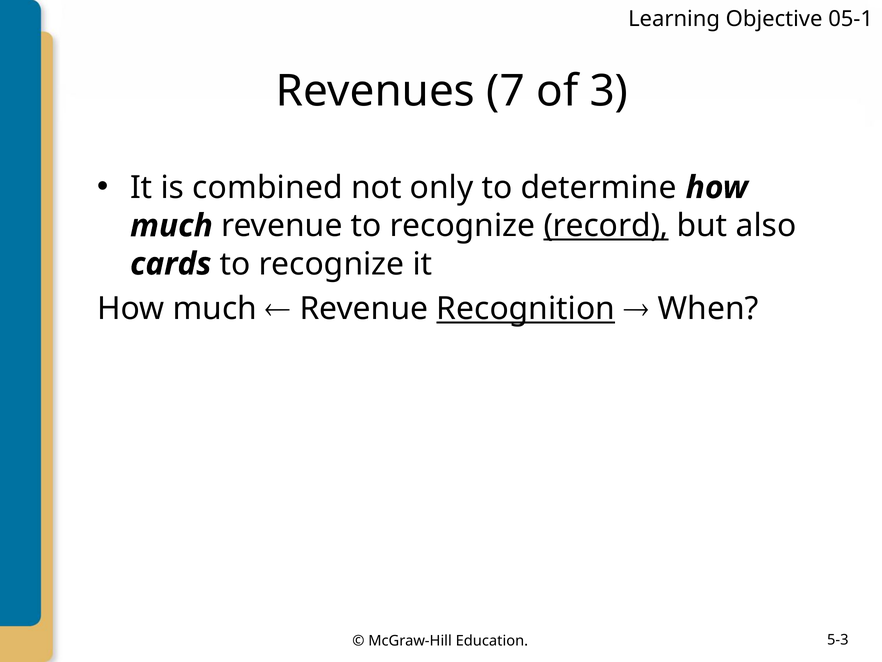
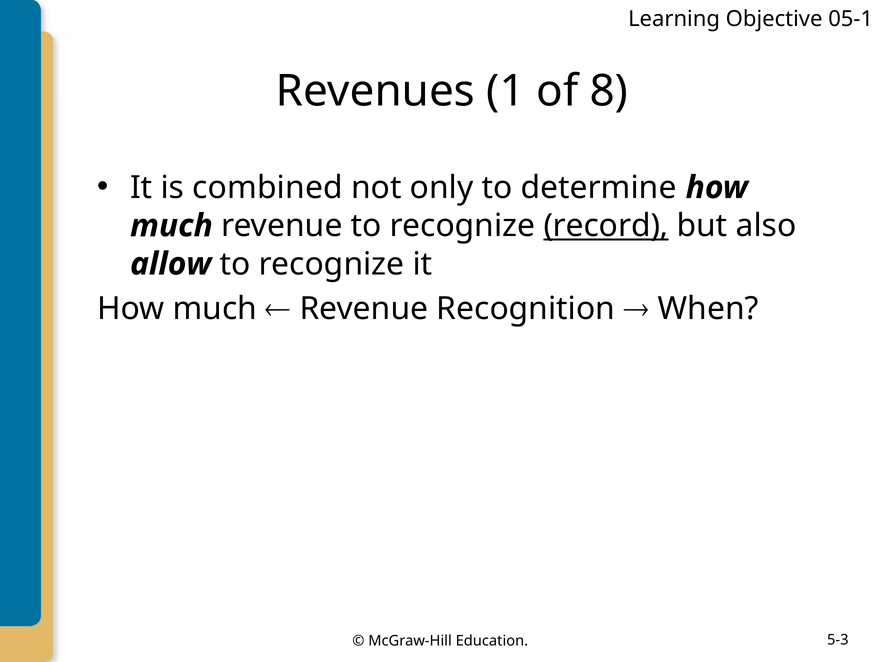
7: 7 -> 1
3: 3 -> 8
cards: cards -> allow
Recognition underline: present -> none
